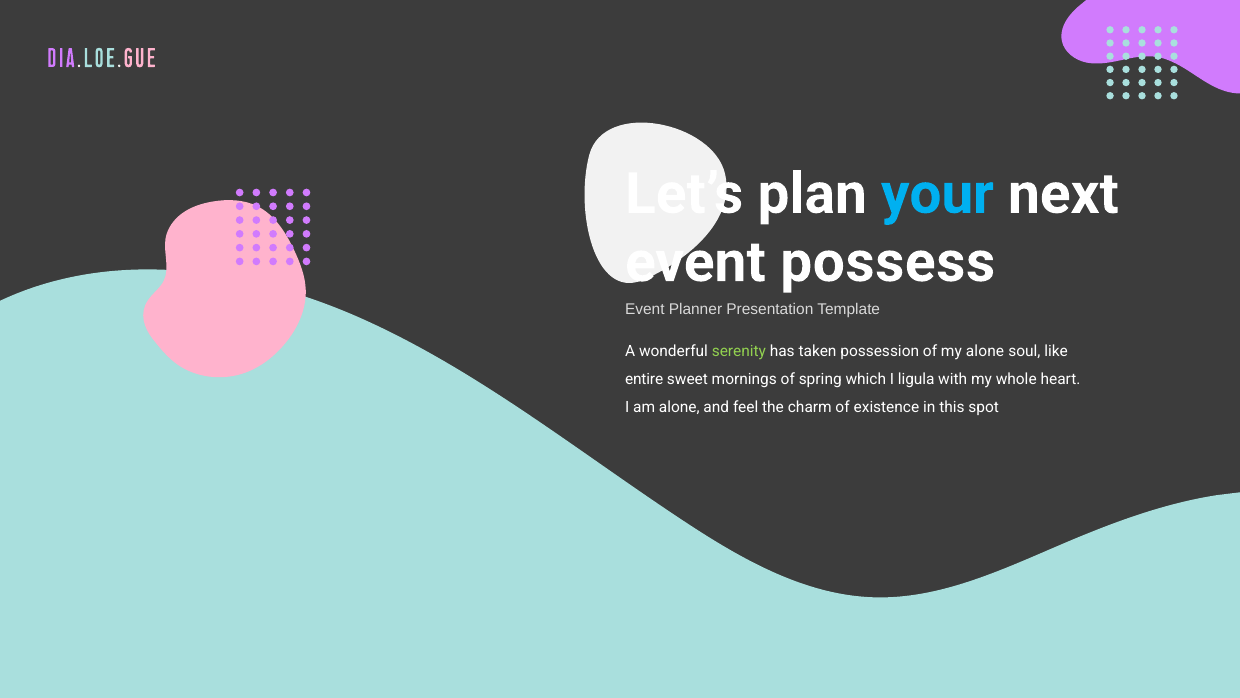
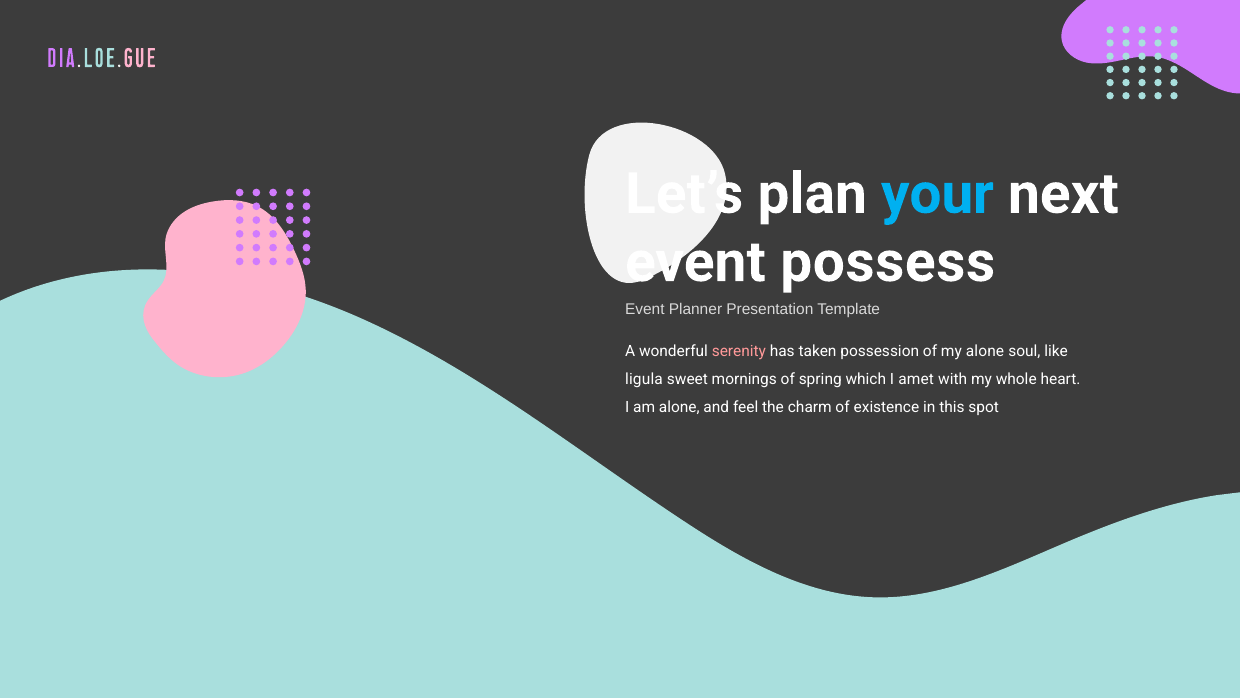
serenity colour: light green -> pink
entire: entire -> ligula
ligula: ligula -> amet
